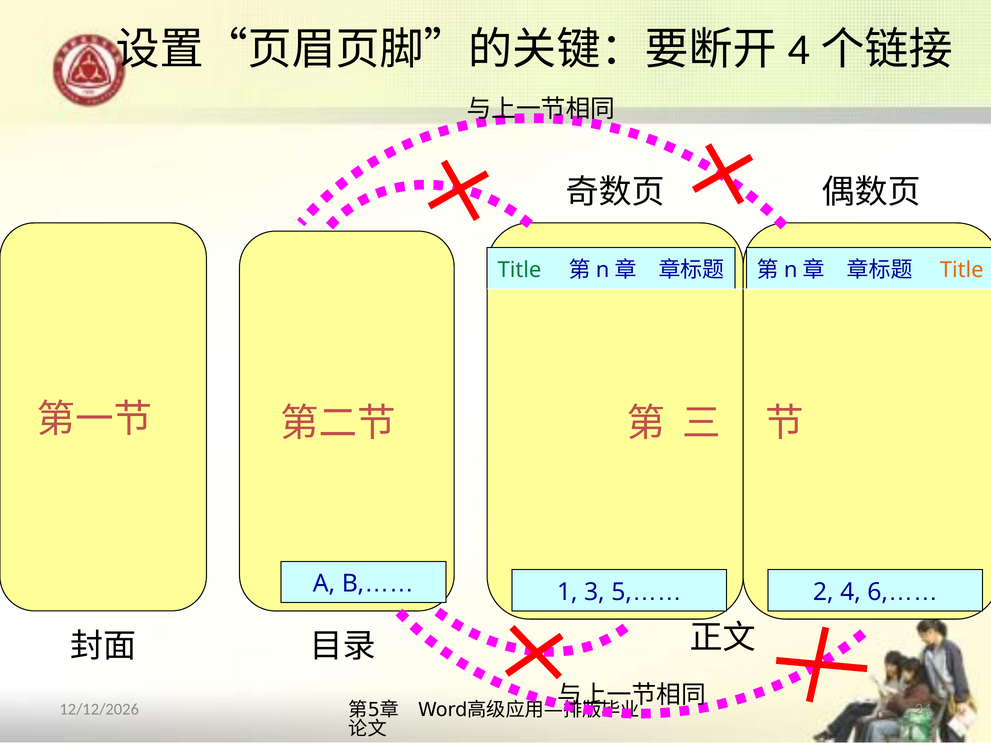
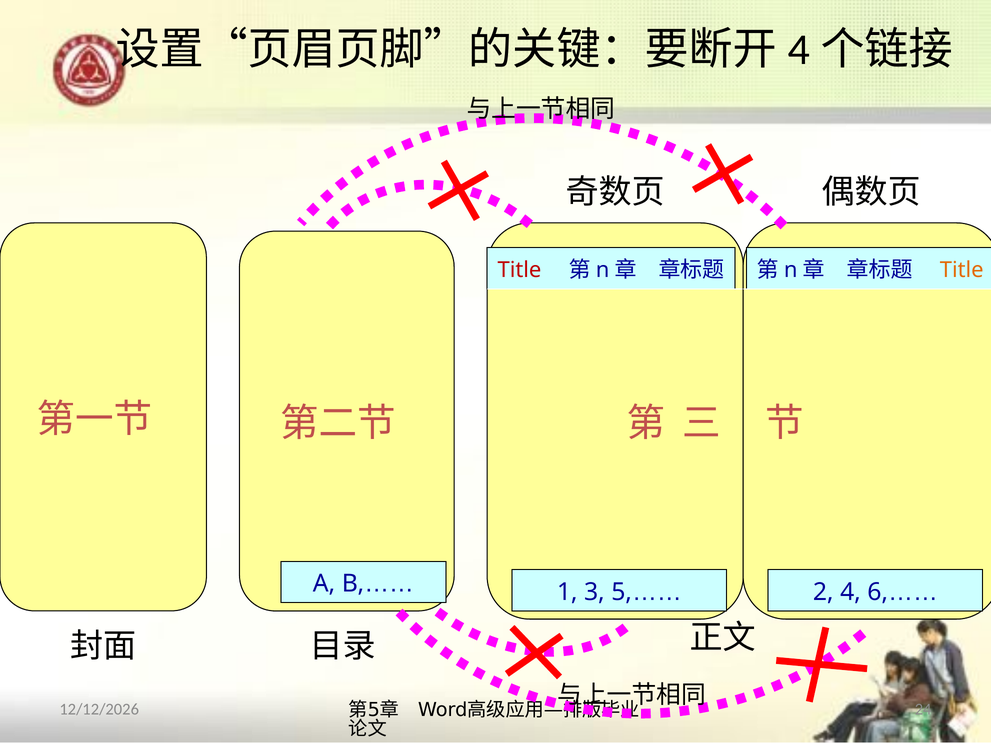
Title at (519, 270) colour: green -> red
